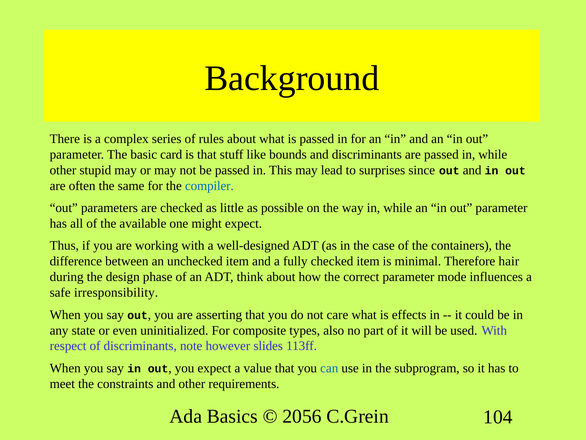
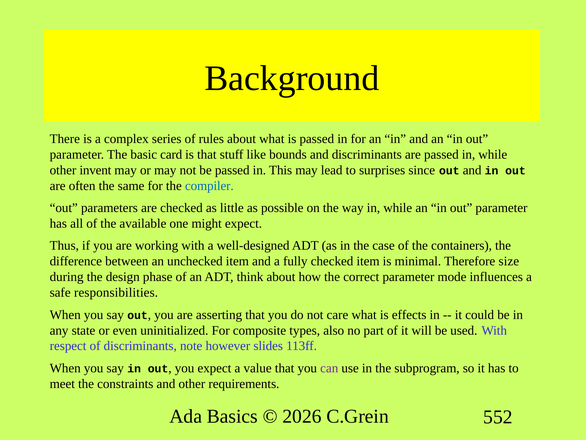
stupid: stupid -> invent
hair: hair -> size
irresponsibility: irresponsibility -> responsibilities
can colour: blue -> purple
2056: 2056 -> 2026
104: 104 -> 552
